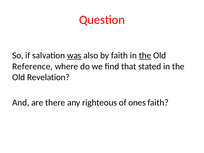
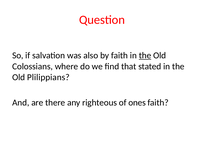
was underline: present -> none
Reference: Reference -> Colossians
Revelation: Revelation -> Plilippians
